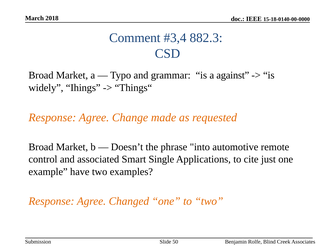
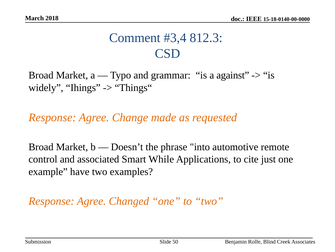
882.3: 882.3 -> 812.3
Single: Single -> While
